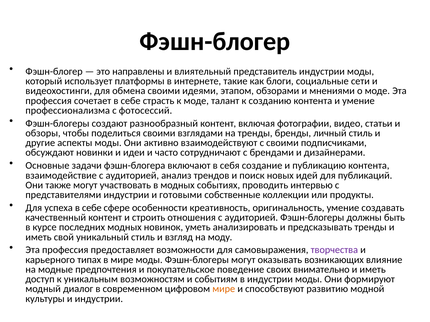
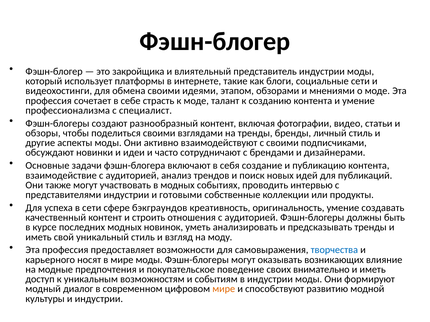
направлены: направлены -> закройщика
фотосессий: фотосессий -> специалист
успеха в себе: себе -> сети
особенности: особенности -> бэкграундов
творчества colour: purple -> blue
типах: типах -> носят
